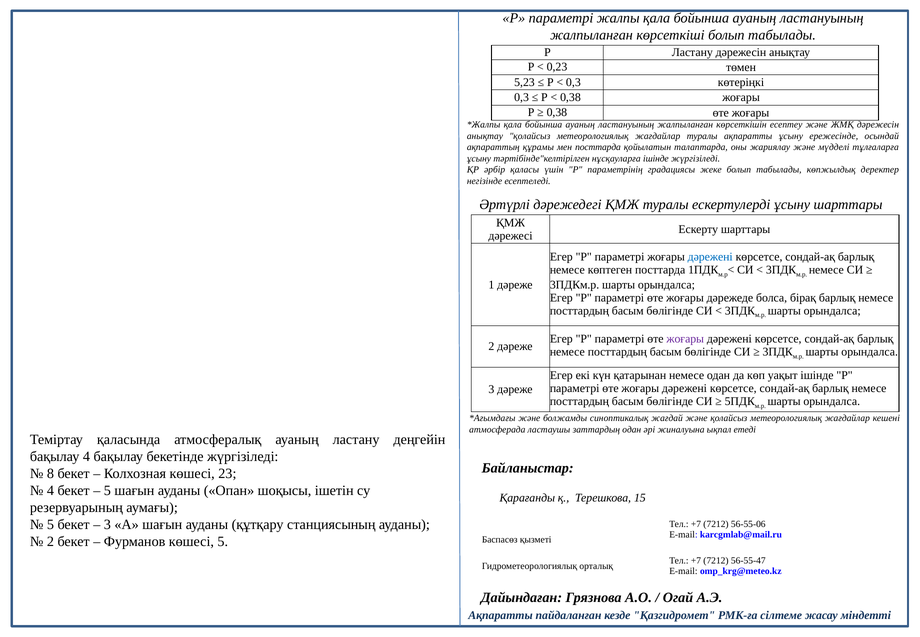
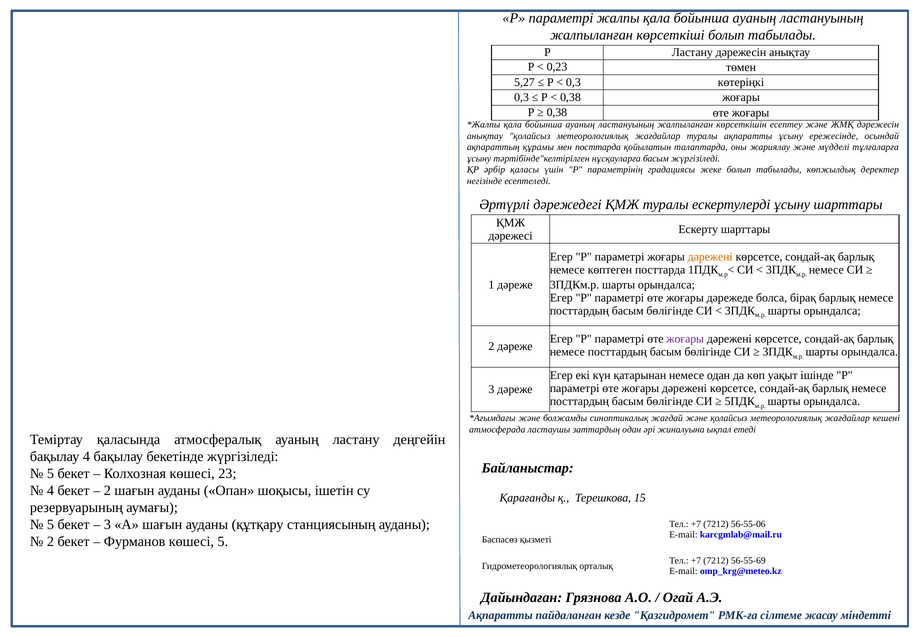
5,23: 5,23 -> 5,27
нұсқауларға ішінде: ішінде -> басым
дәрежені at (710, 257) colour: blue -> orange
8 at (50, 474): 8 -> 5
5 at (107, 491): 5 -> 2
56-55-47: 56-55-47 -> 56-55-69
